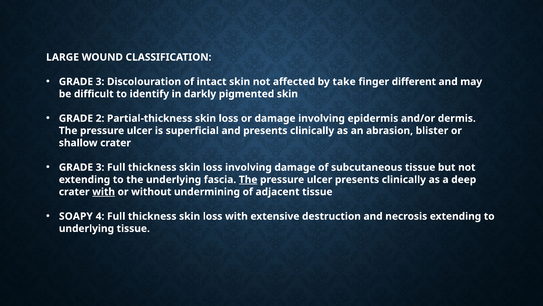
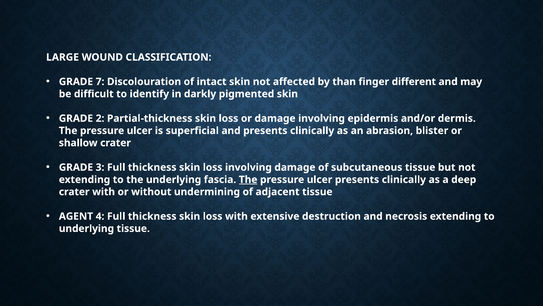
3 at (100, 82): 3 -> 7
take: take -> than
with at (104, 192) underline: present -> none
SOAPY: SOAPY -> AGENT
